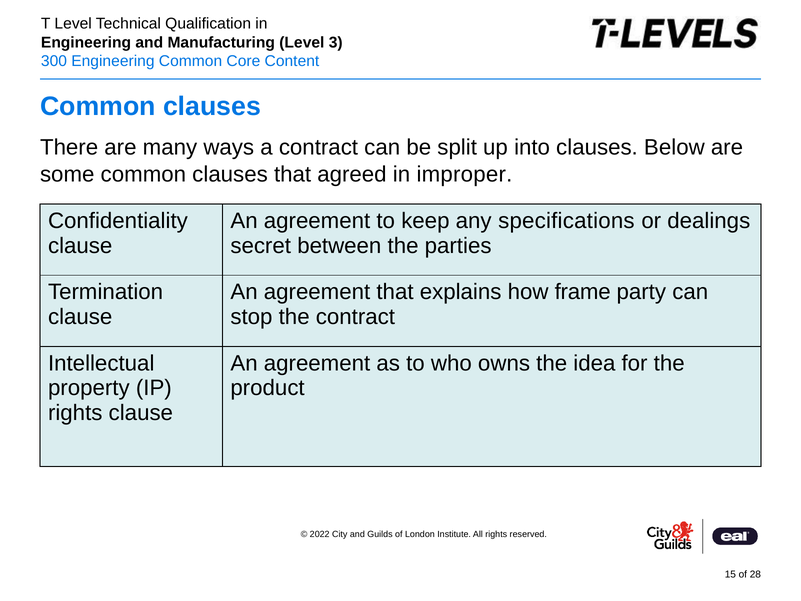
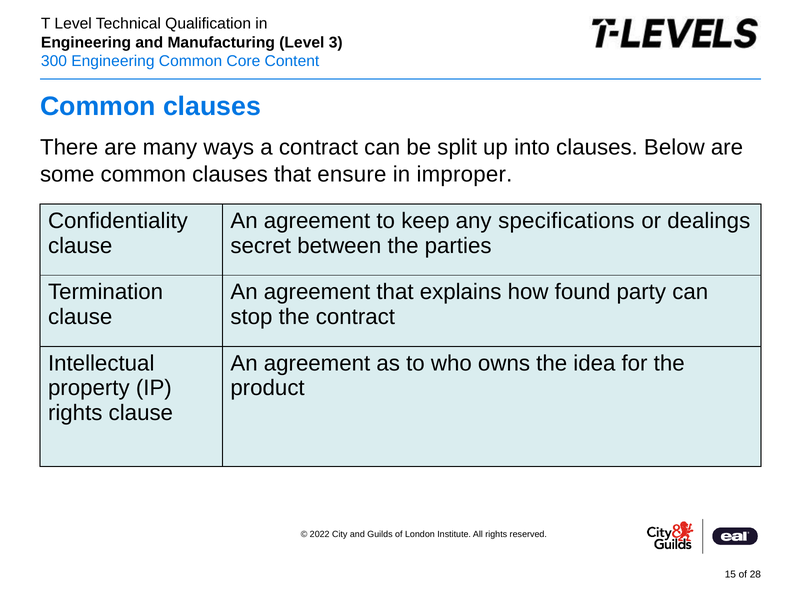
agreed: agreed -> ensure
frame: frame -> found
